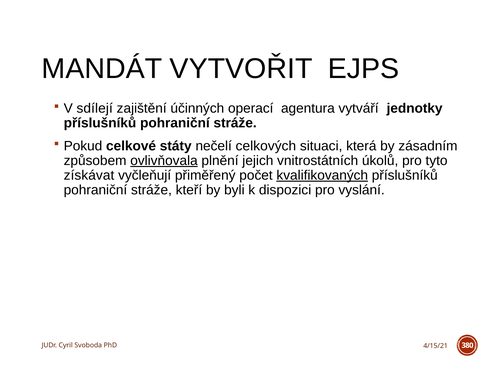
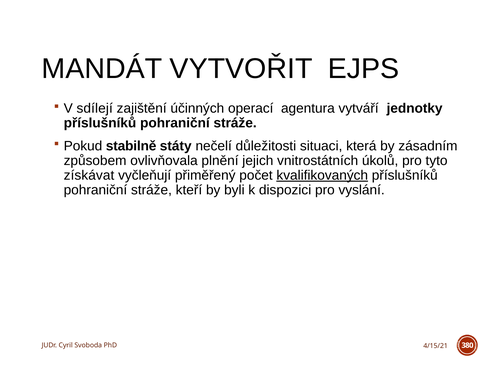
celkové: celkové -> stabilně
celkových: celkových -> důležitosti
ovlivňovala underline: present -> none
